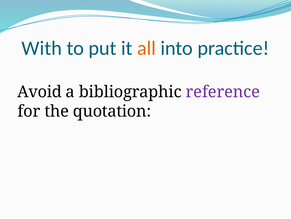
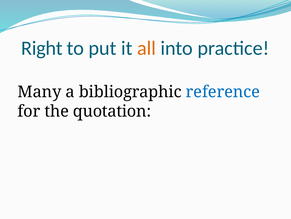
With: With -> Right
Avoid: Avoid -> Many
reference colour: purple -> blue
